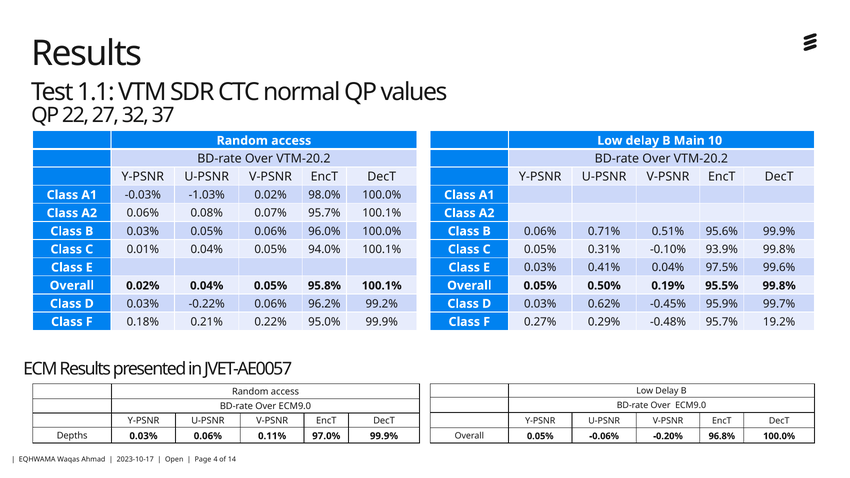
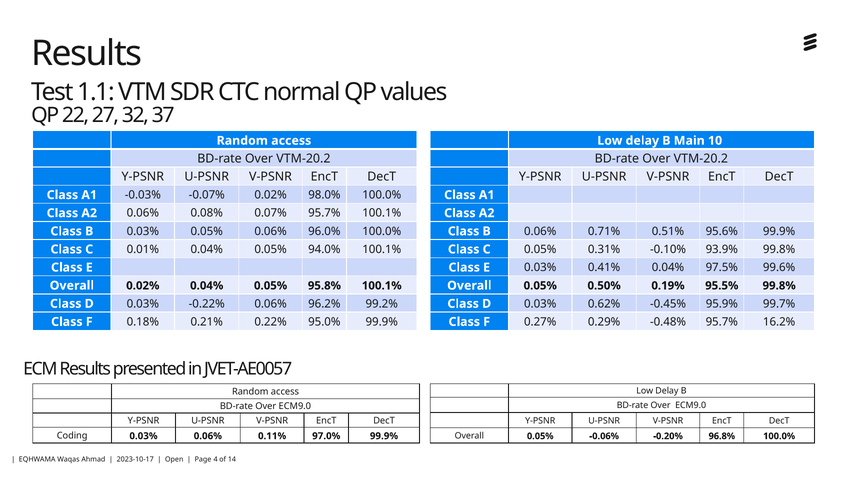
-1.03%: -1.03% -> -0.07%
19.2%: 19.2% -> 16.2%
Depths: Depths -> Coding
